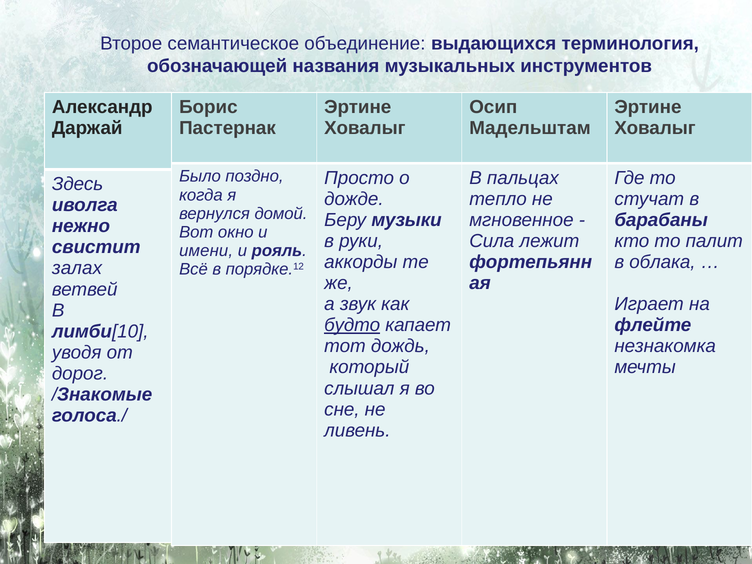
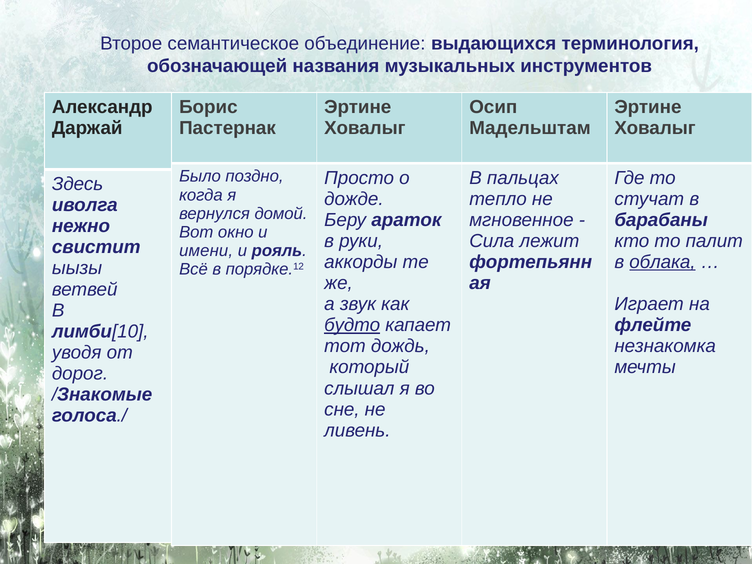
музыки: музыки -> араток
облака underline: none -> present
залах: залах -> ыызы
